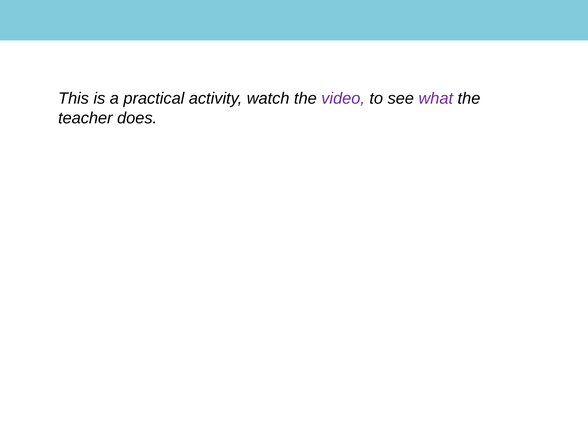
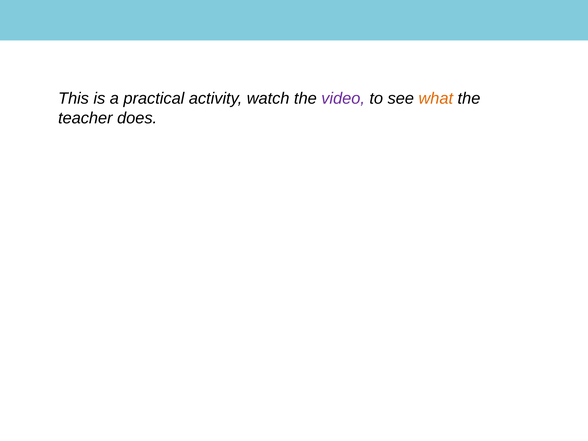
what colour: purple -> orange
